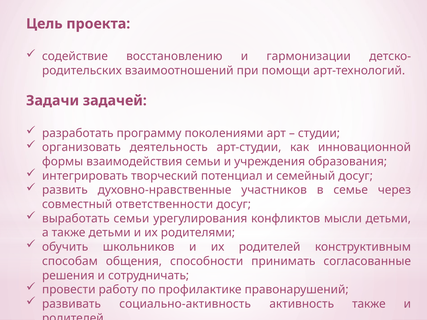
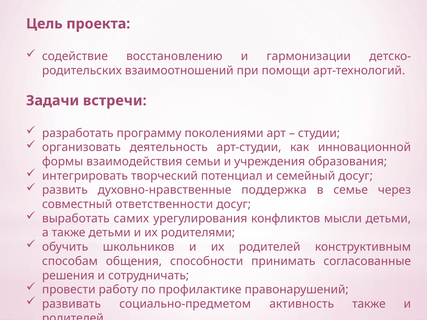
задачей: задачей -> встречи
участников: участников -> поддержка
выработать семьи: семьи -> самих
социально-активность: социально-активность -> социально-предметом
